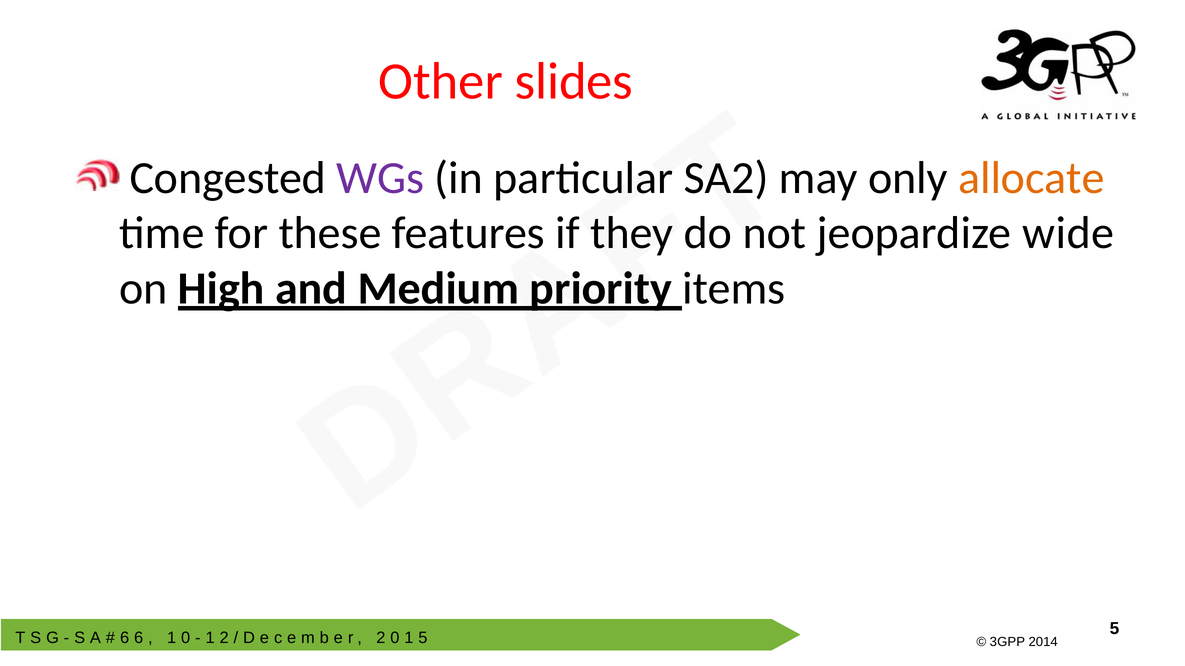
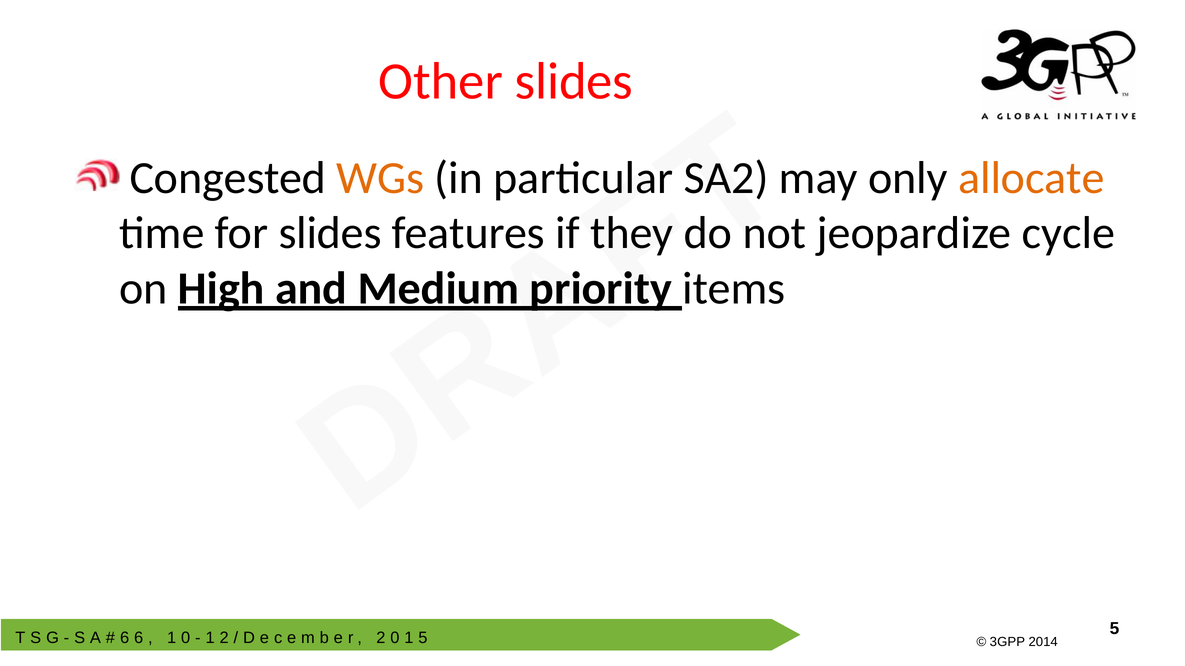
WGs colour: purple -> orange
for these: these -> slides
wide: wide -> cycle
